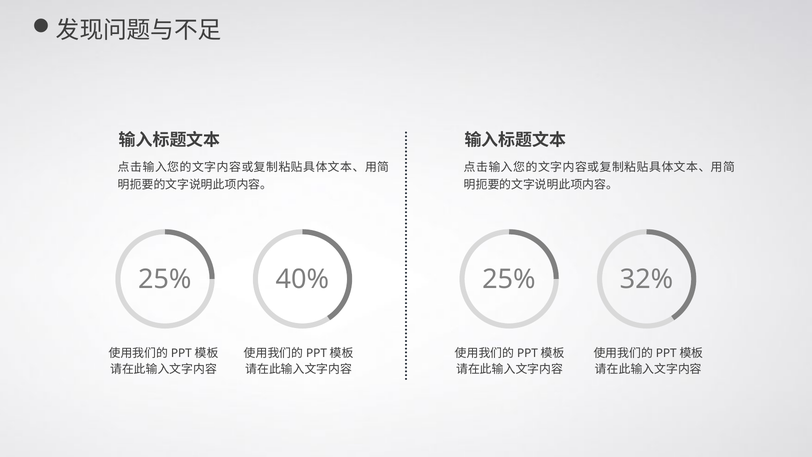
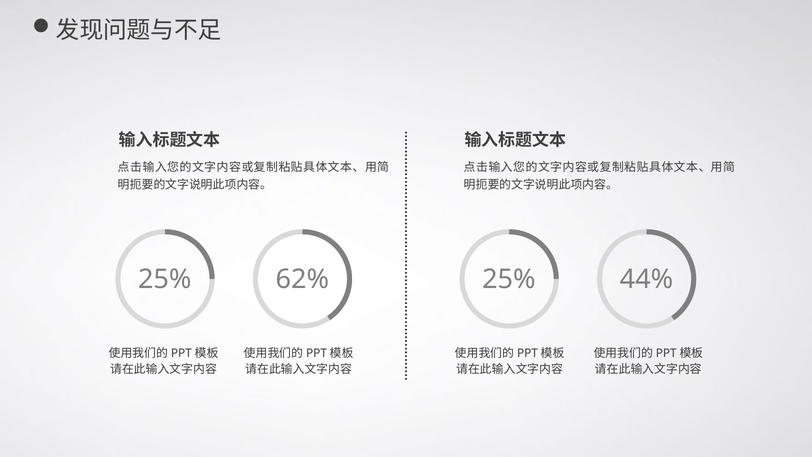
40%: 40% -> 62%
32%: 32% -> 44%
